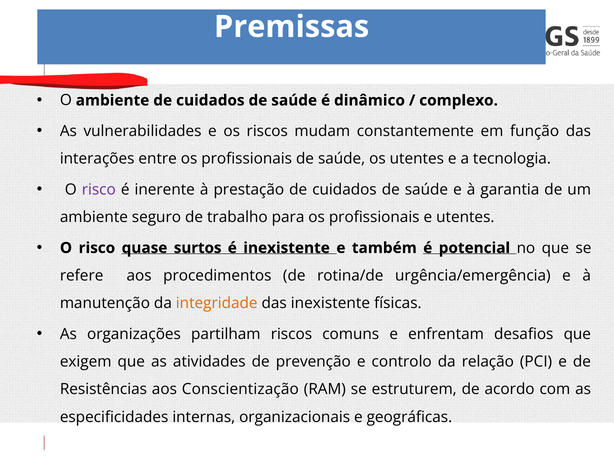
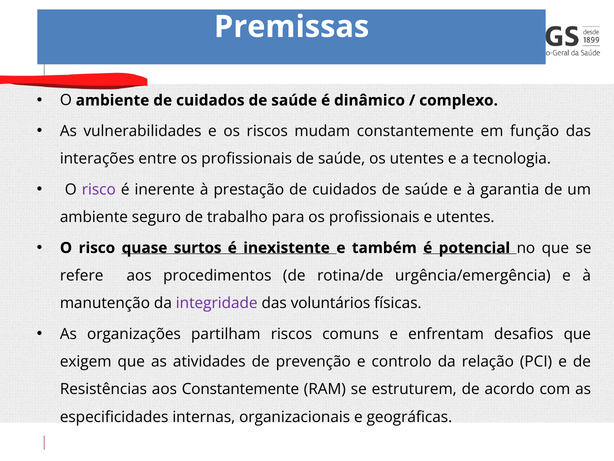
integridade colour: orange -> purple
das inexistente: inexistente -> voluntários
aos Conscientização: Conscientização -> Constantemente
